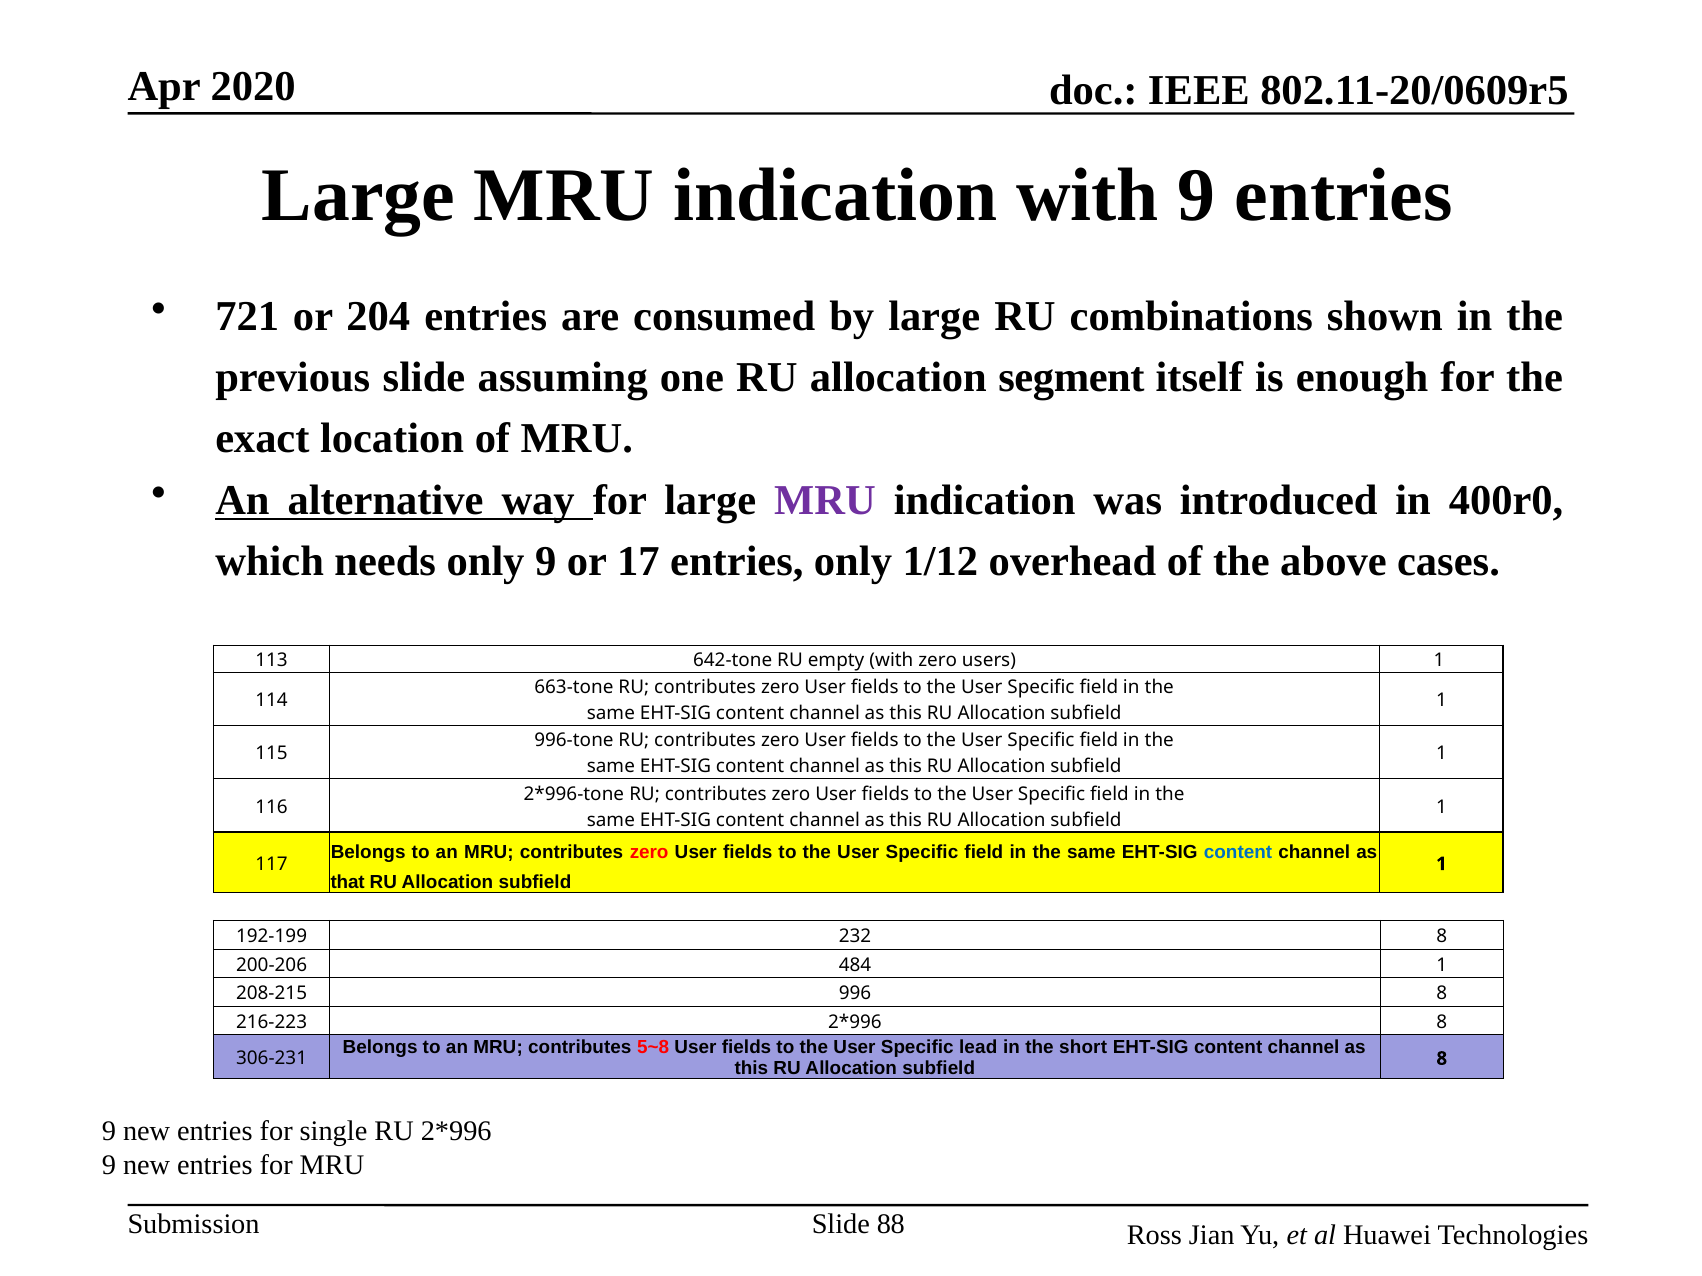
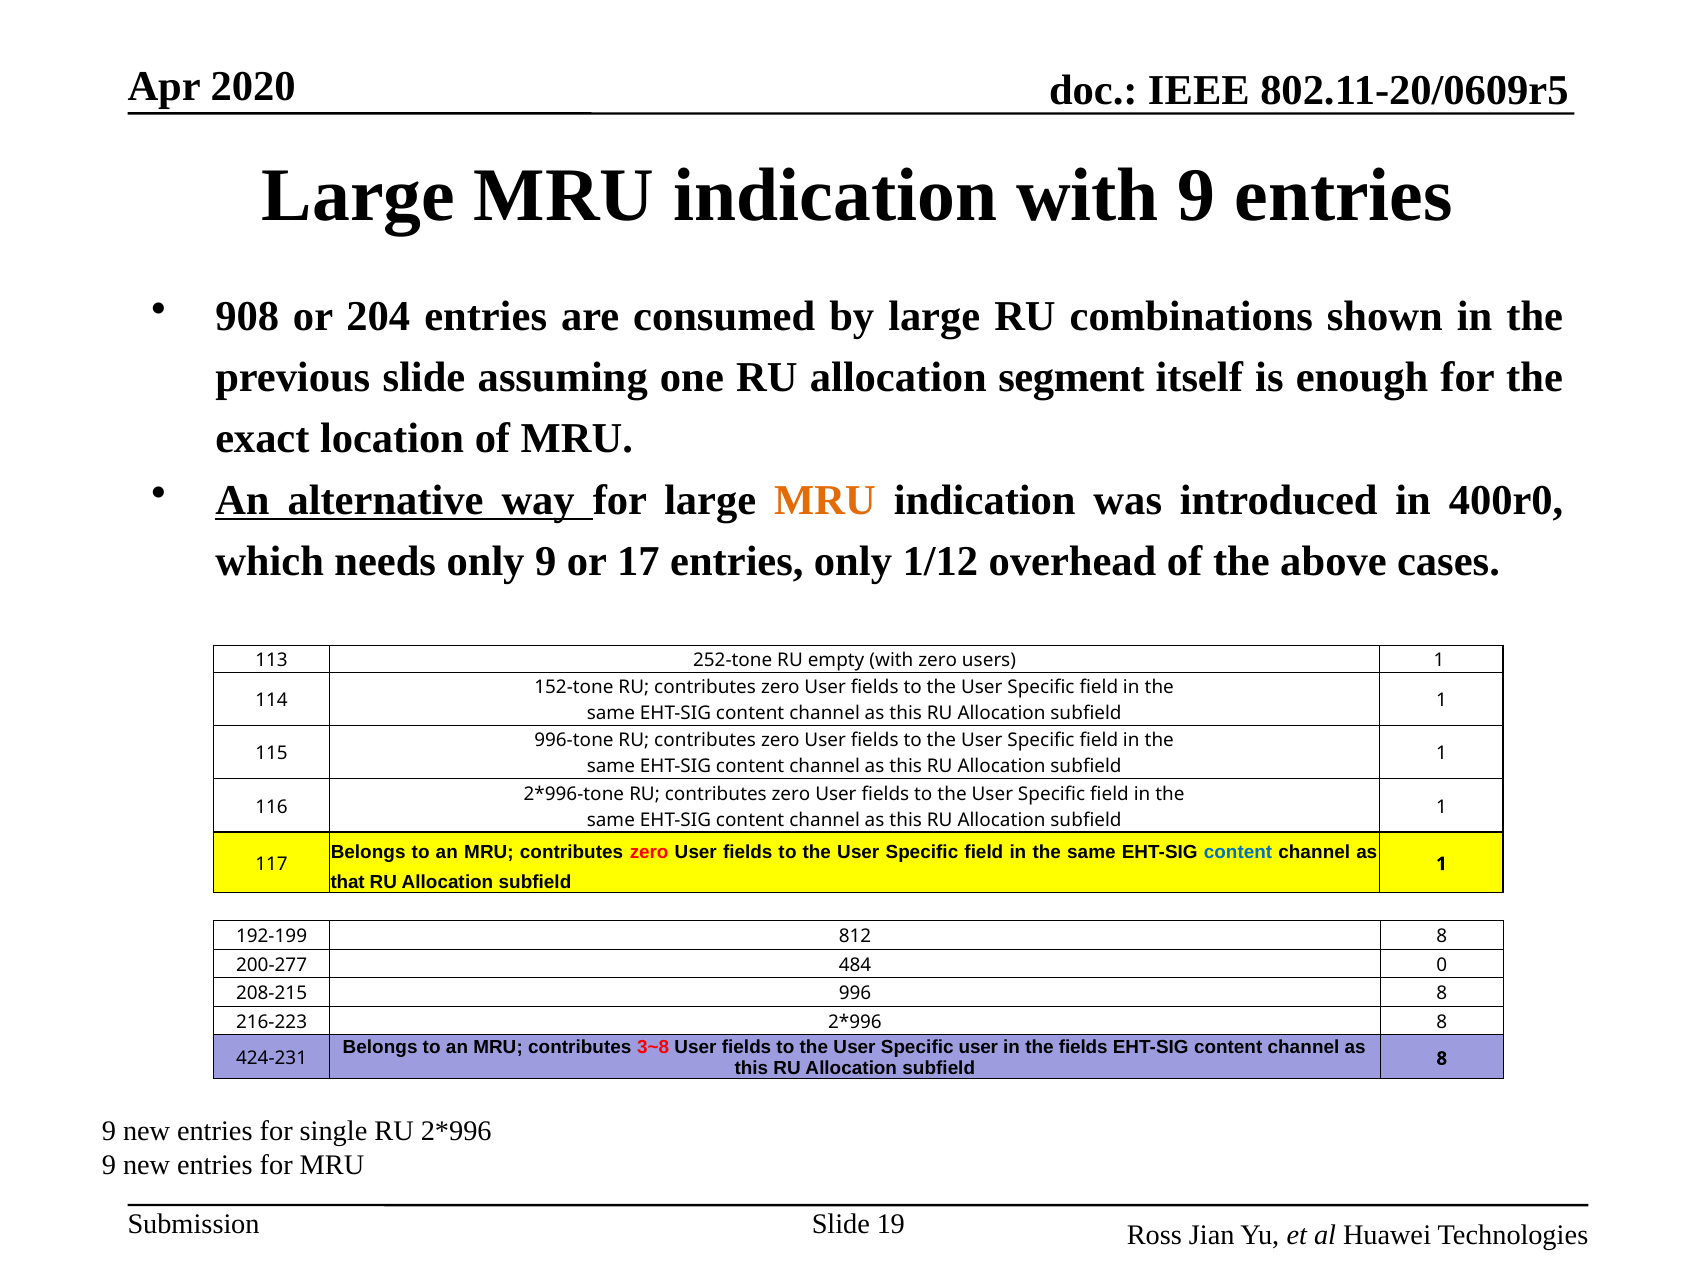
721: 721 -> 908
MRU at (825, 500) colour: purple -> orange
642-tone: 642-tone -> 252-tone
663-tone: 663-tone -> 152-tone
232: 232 -> 812
200-206: 200-206 -> 200-277
484 1: 1 -> 0
5~8: 5~8 -> 3~8
Specific lead: lead -> user
the short: short -> fields
306-231: 306-231 -> 424-231
88: 88 -> 19
